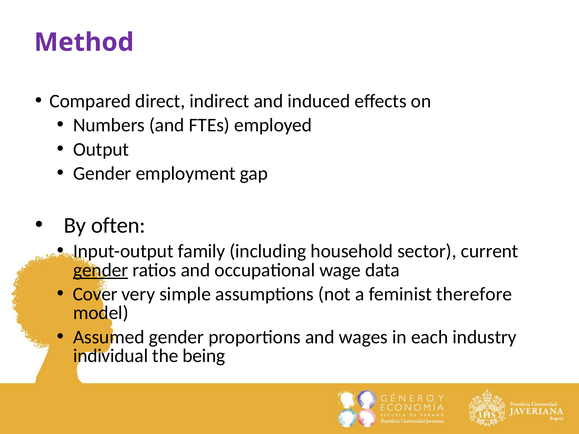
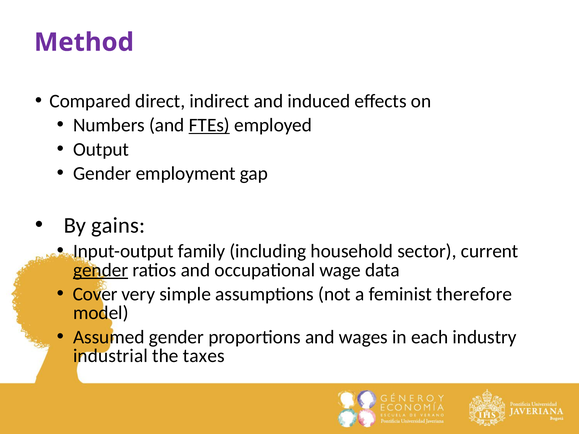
FTEs underline: none -> present
often: often -> gains
individual: individual -> industrial
being: being -> taxes
